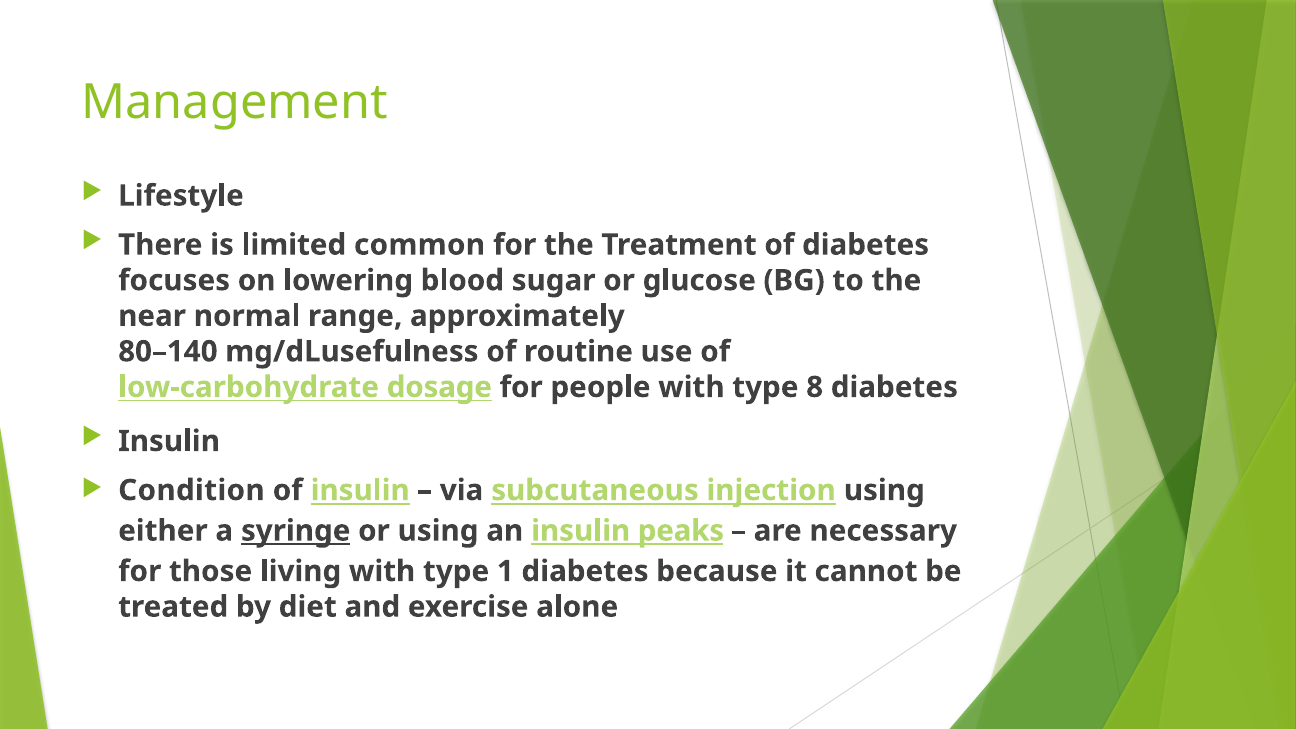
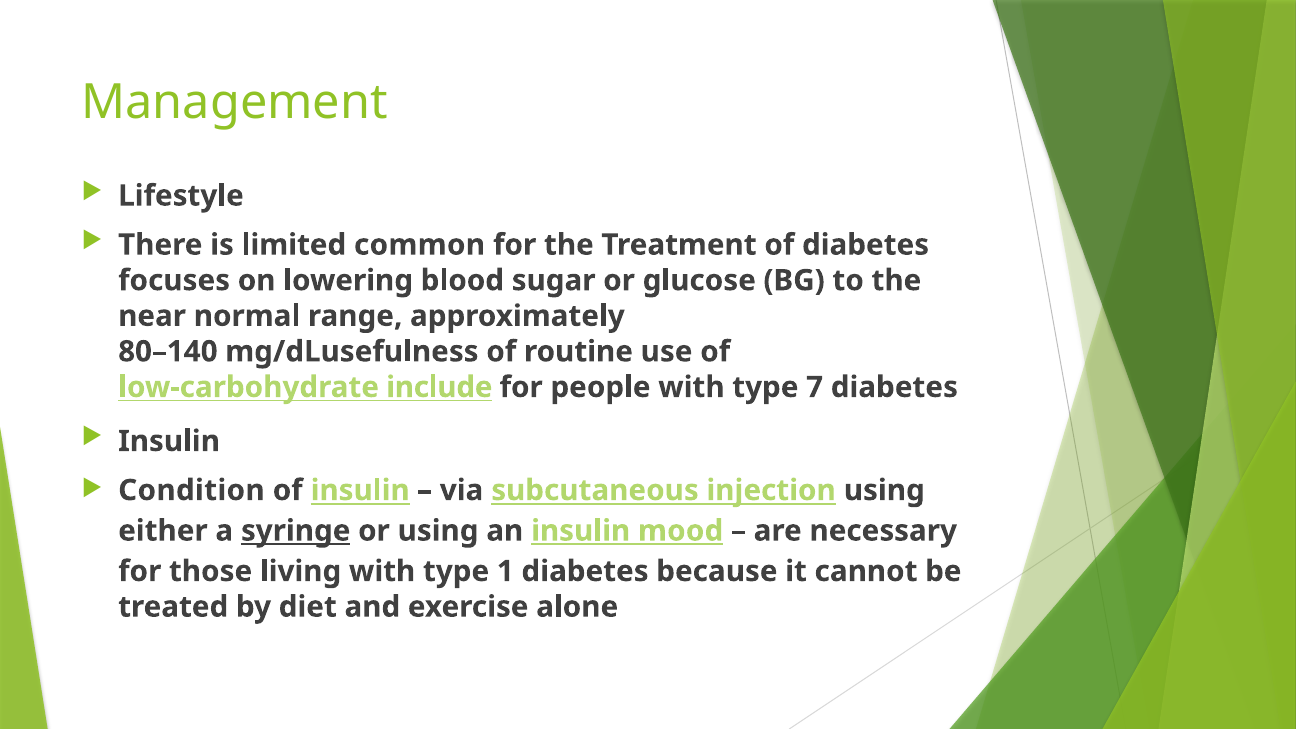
dosage: dosage -> include
8: 8 -> 7
peaks: peaks -> mood
